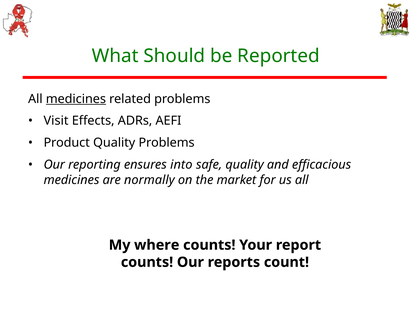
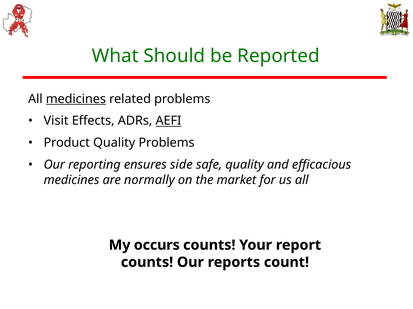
AEFI underline: none -> present
into: into -> side
where: where -> occurs
